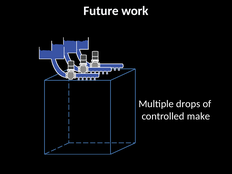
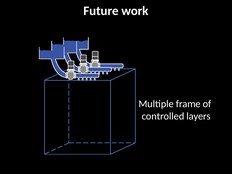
drops: drops -> frame
make: make -> layers
